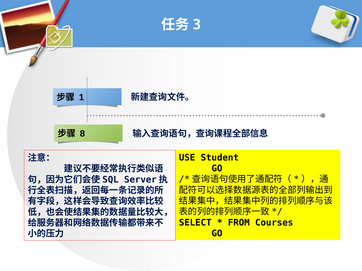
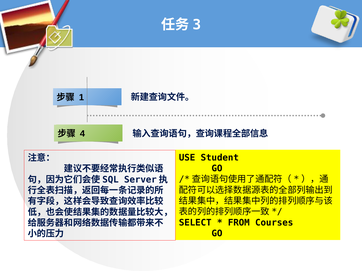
8: 8 -> 4
